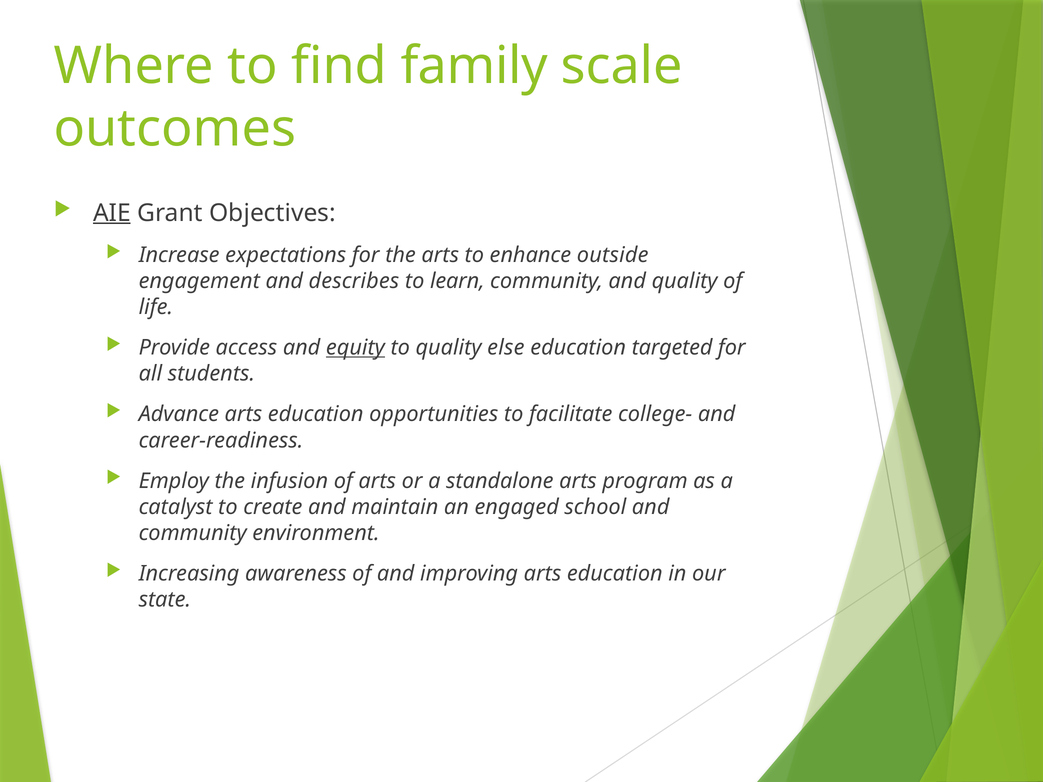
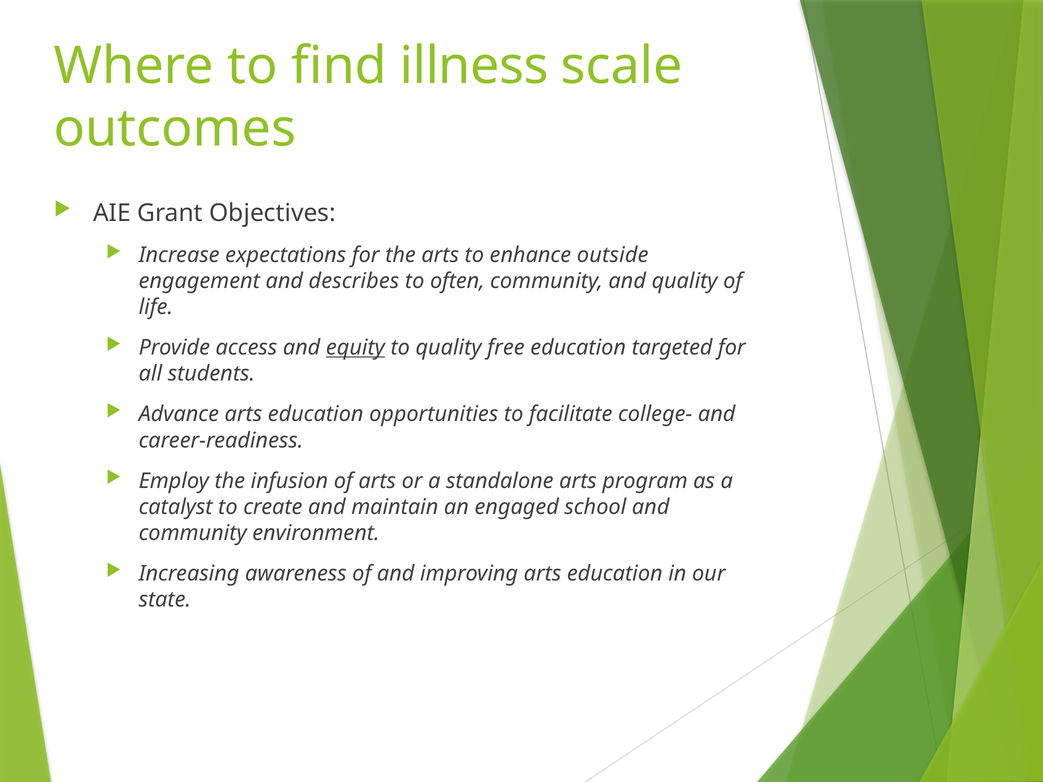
family: family -> illness
AIE underline: present -> none
learn: learn -> often
else: else -> free
